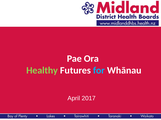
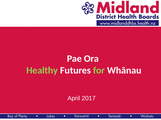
for colour: light blue -> light green
